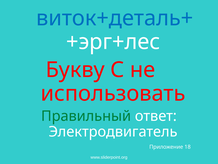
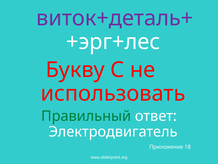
виток+деталь+ colour: blue -> purple
